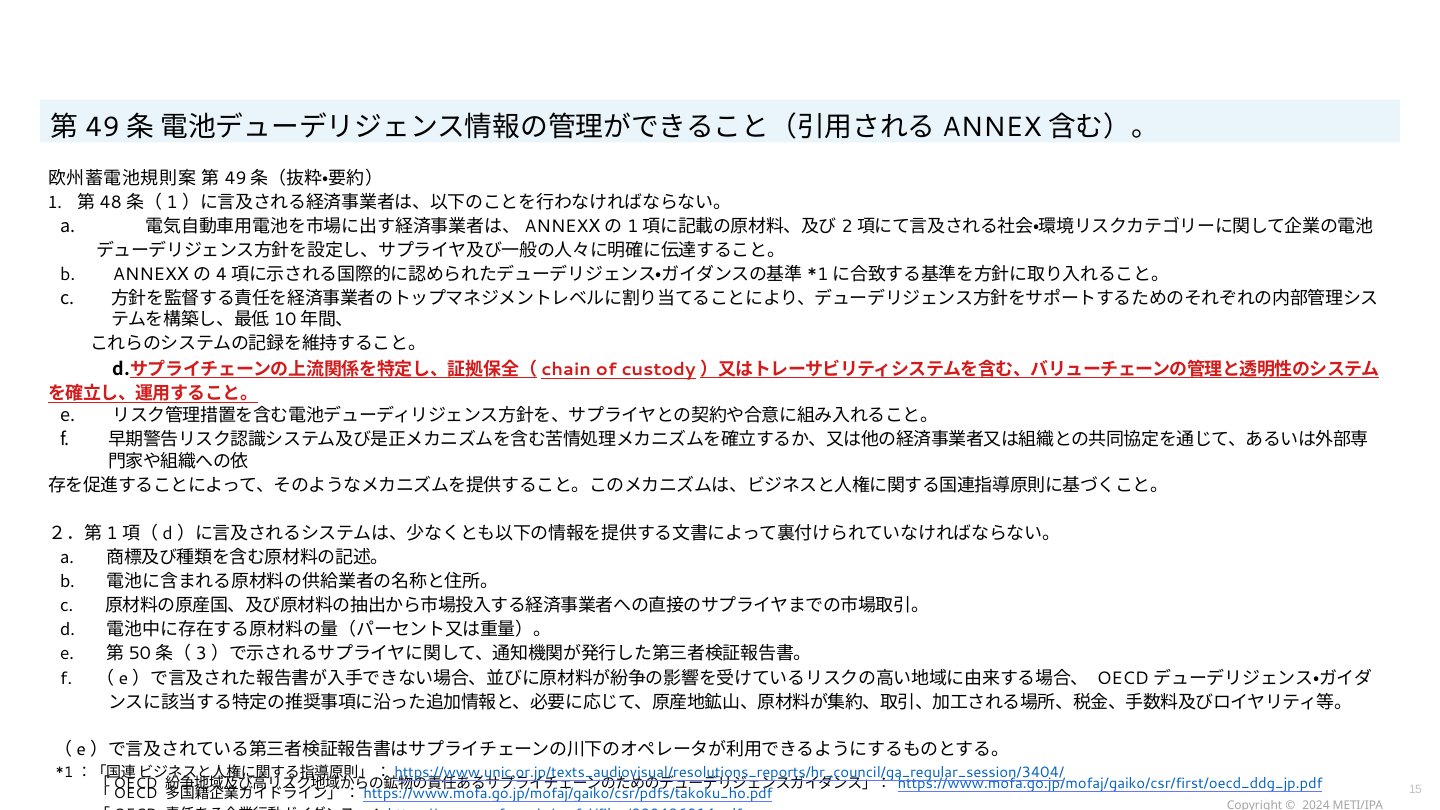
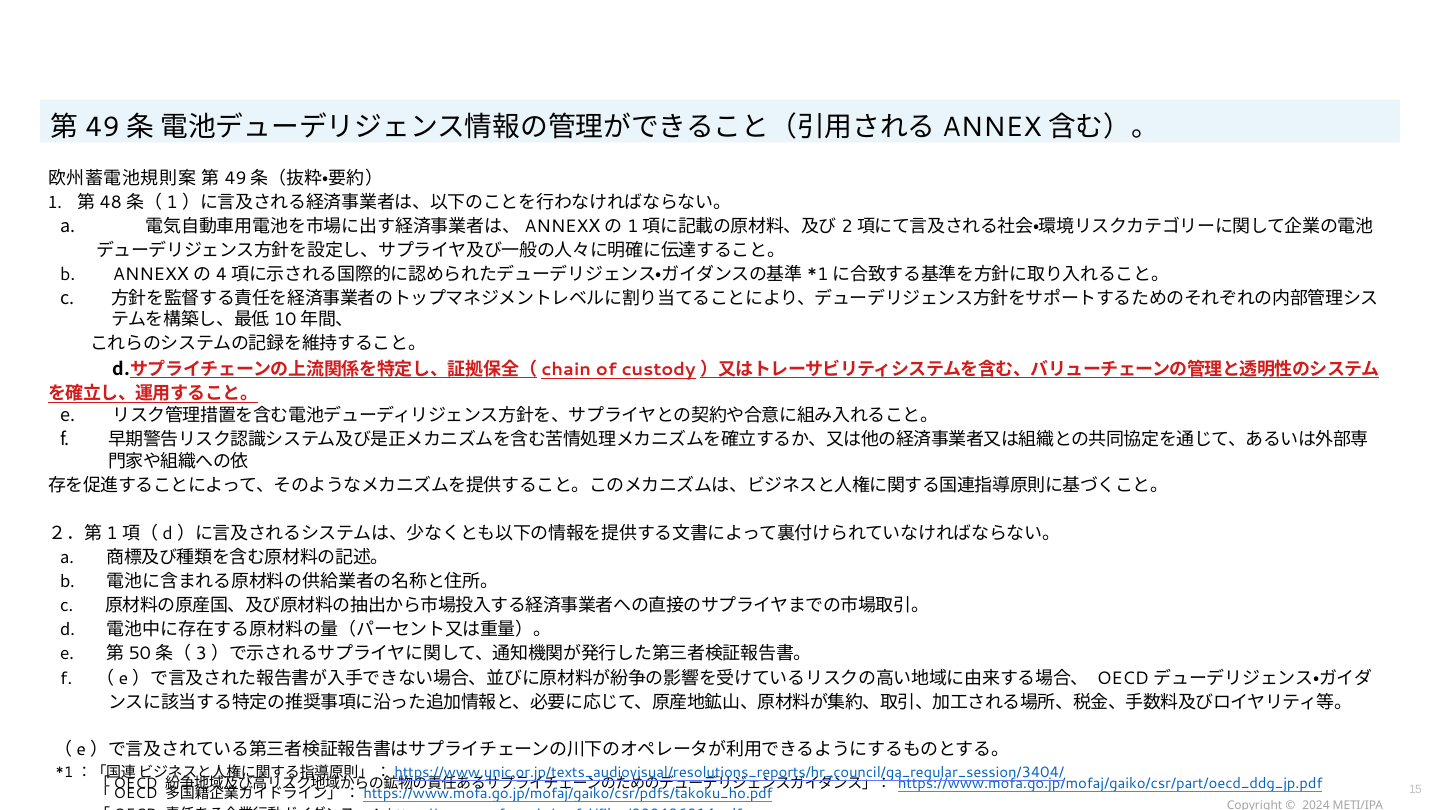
https://www.mofa.go.jp/mofaj/gaiko/csr/first/oecd_ddg_jp.pdf: https://www.mofa.go.jp/mofaj/gaiko/csr/first/oecd_ddg_jp.pdf -> https://www.mofa.go.jp/mofaj/gaiko/csr/part/oecd_ddg_jp.pdf
